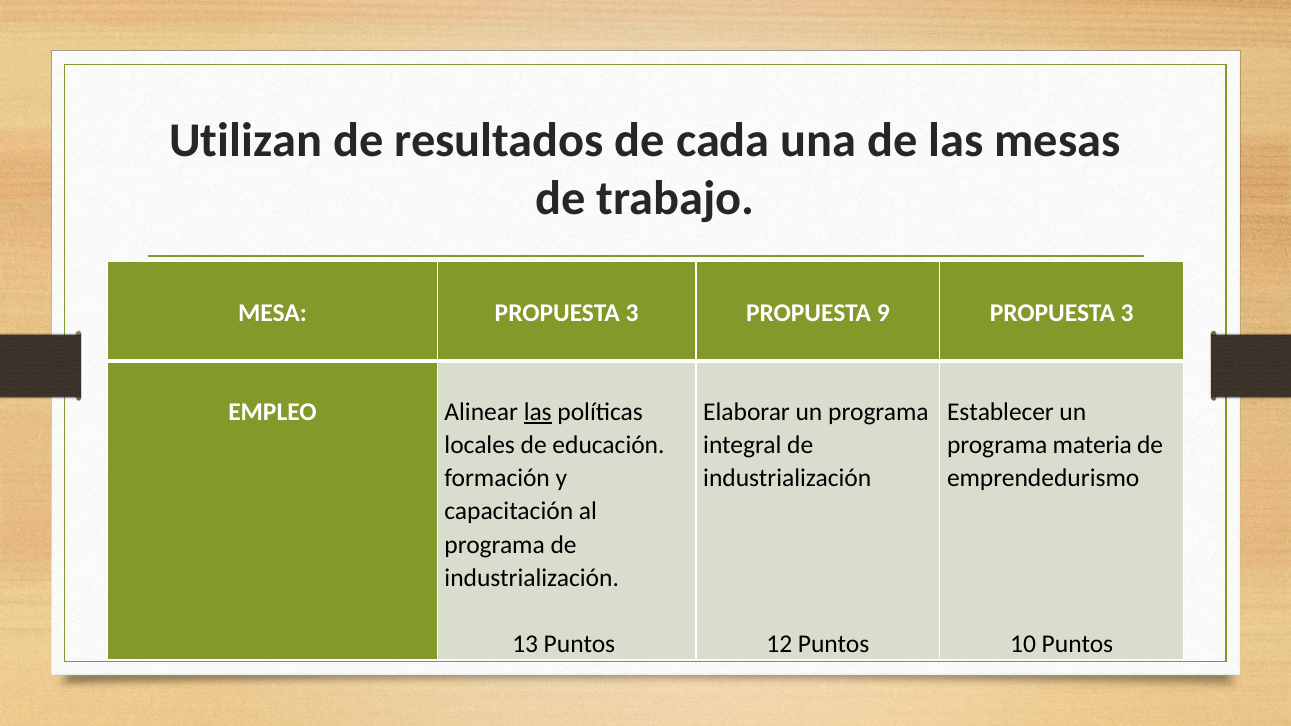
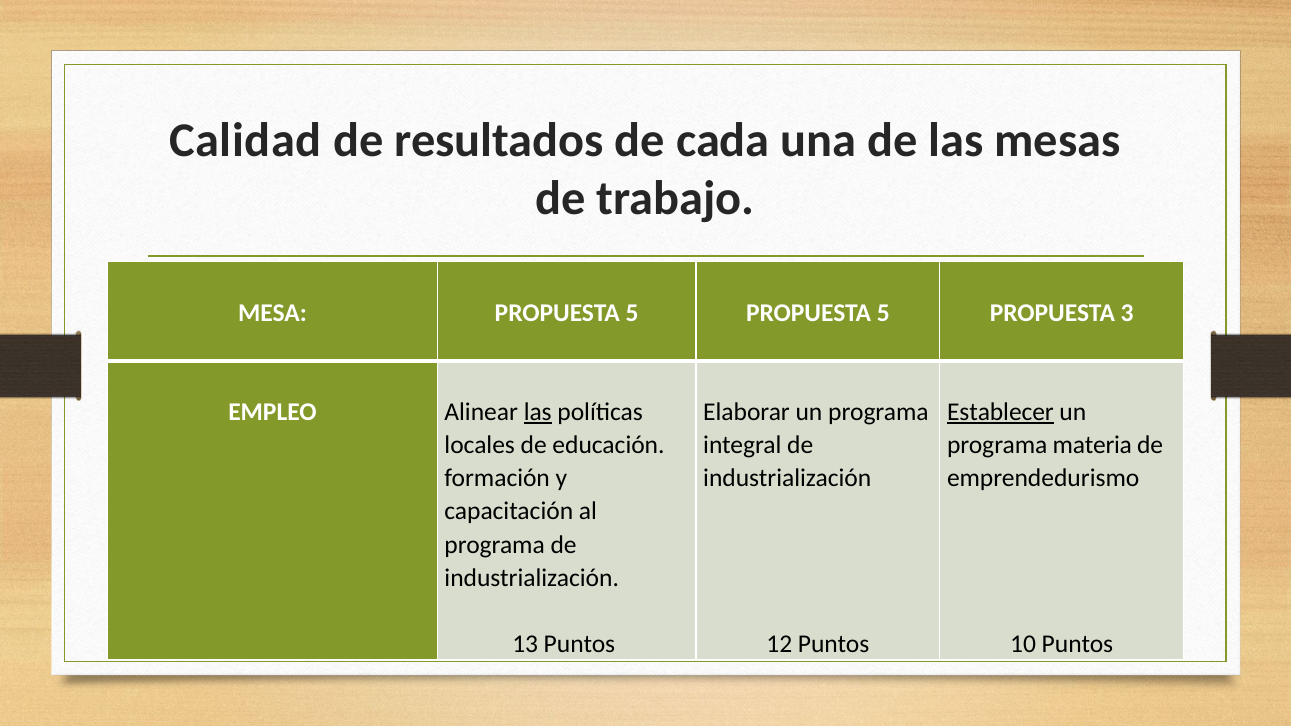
Utilizan: Utilizan -> Calidad
MESA PROPUESTA 3: 3 -> 5
9 at (883, 313): 9 -> 5
Establecer underline: none -> present
